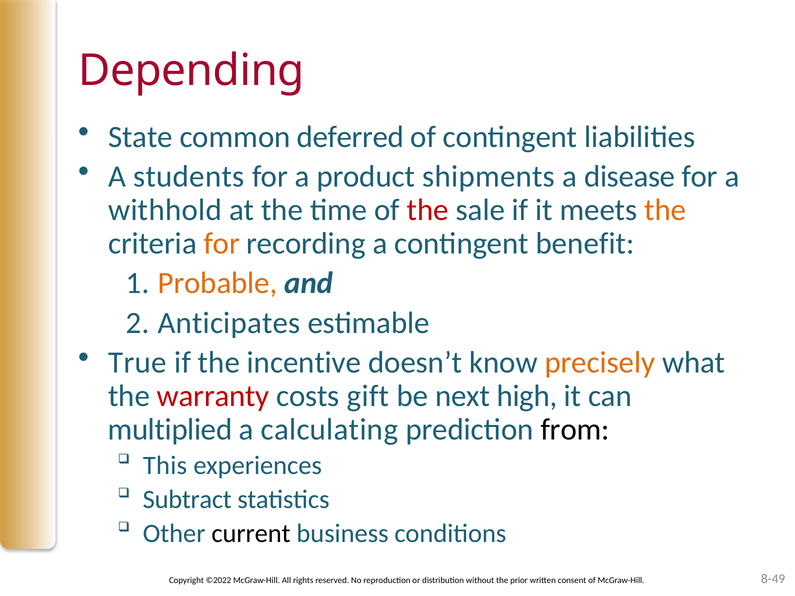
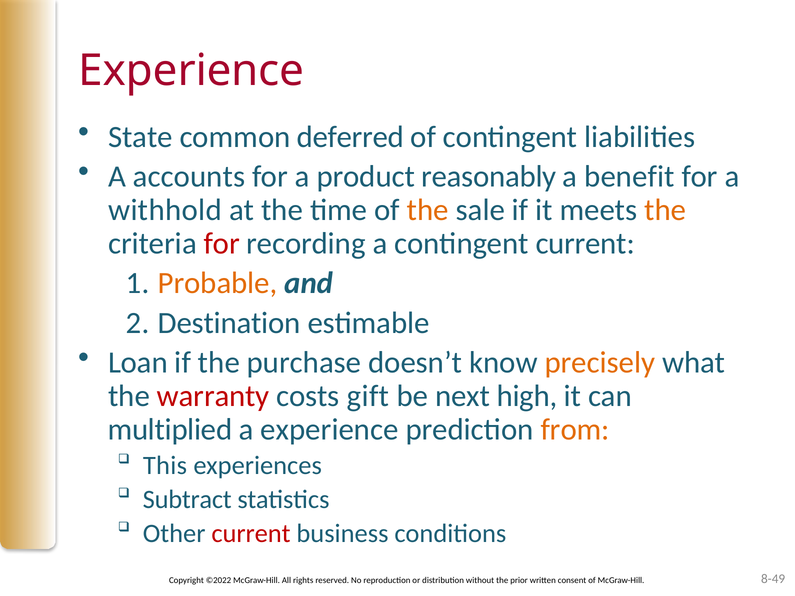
Depending at (192, 71): Depending -> Experience
students: students -> accounts
shipments: shipments -> reasonably
disease: disease -> benefit
the at (428, 210) colour: red -> orange
for at (222, 243) colour: orange -> red
contingent benefit: benefit -> current
Anticipates: Anticipates -> Destination
True: True -> Loan
incentive: incentive -> purchase
a calculating: calculating -> experience
from colour: black -> orange
current at (251, 534) colour: black -> red
